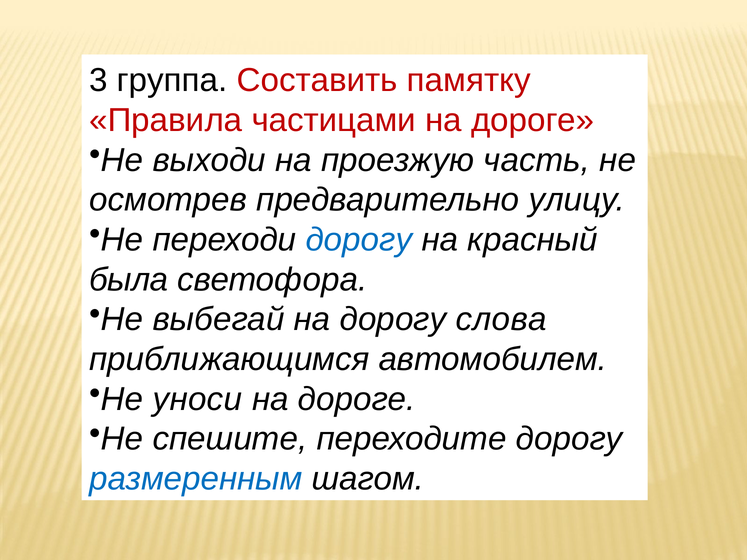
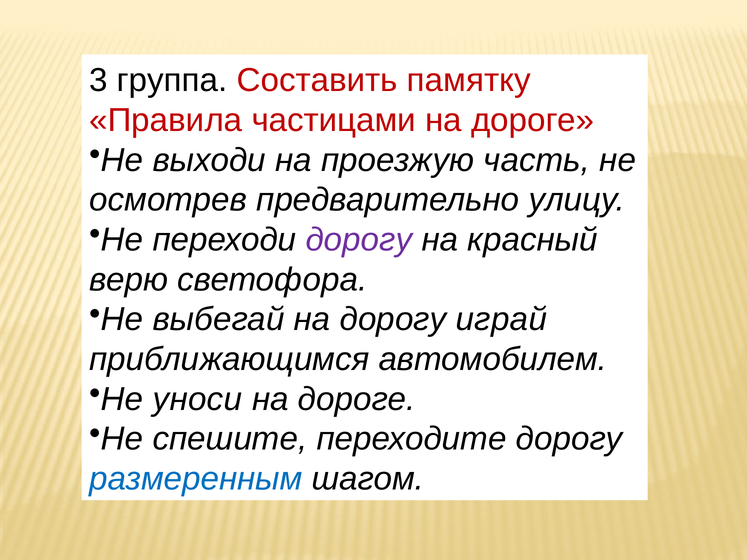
дорогу at (359, 240) colour: blue -> purple
была: была -> верю
слова: слова -> играй
